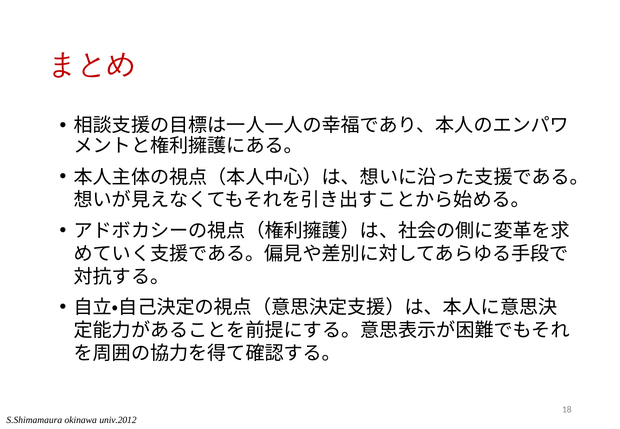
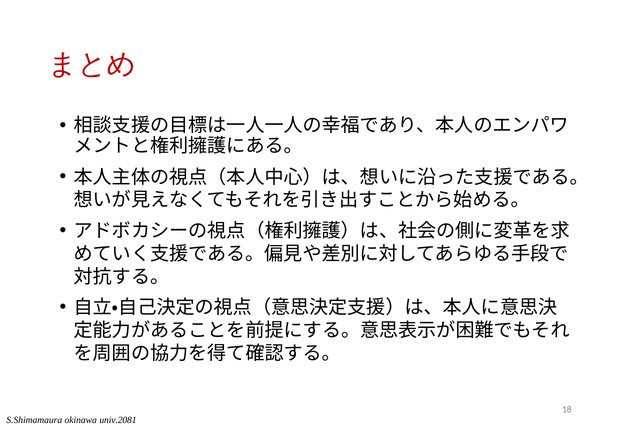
univ.2012: univ.2012 -> univ.2081
